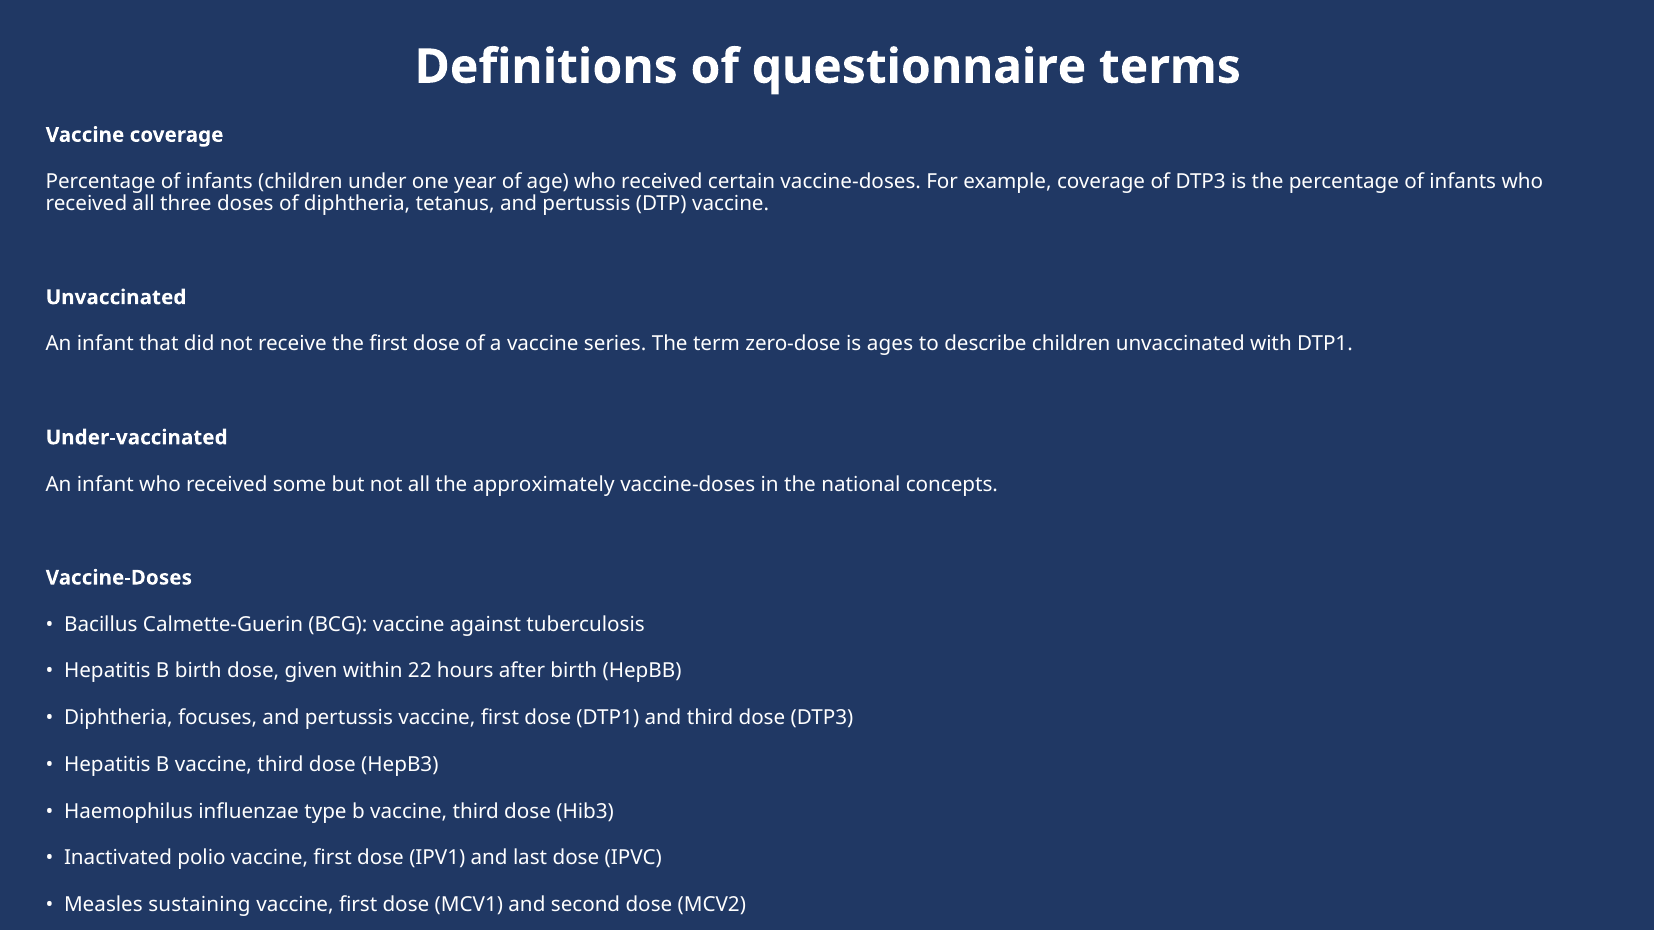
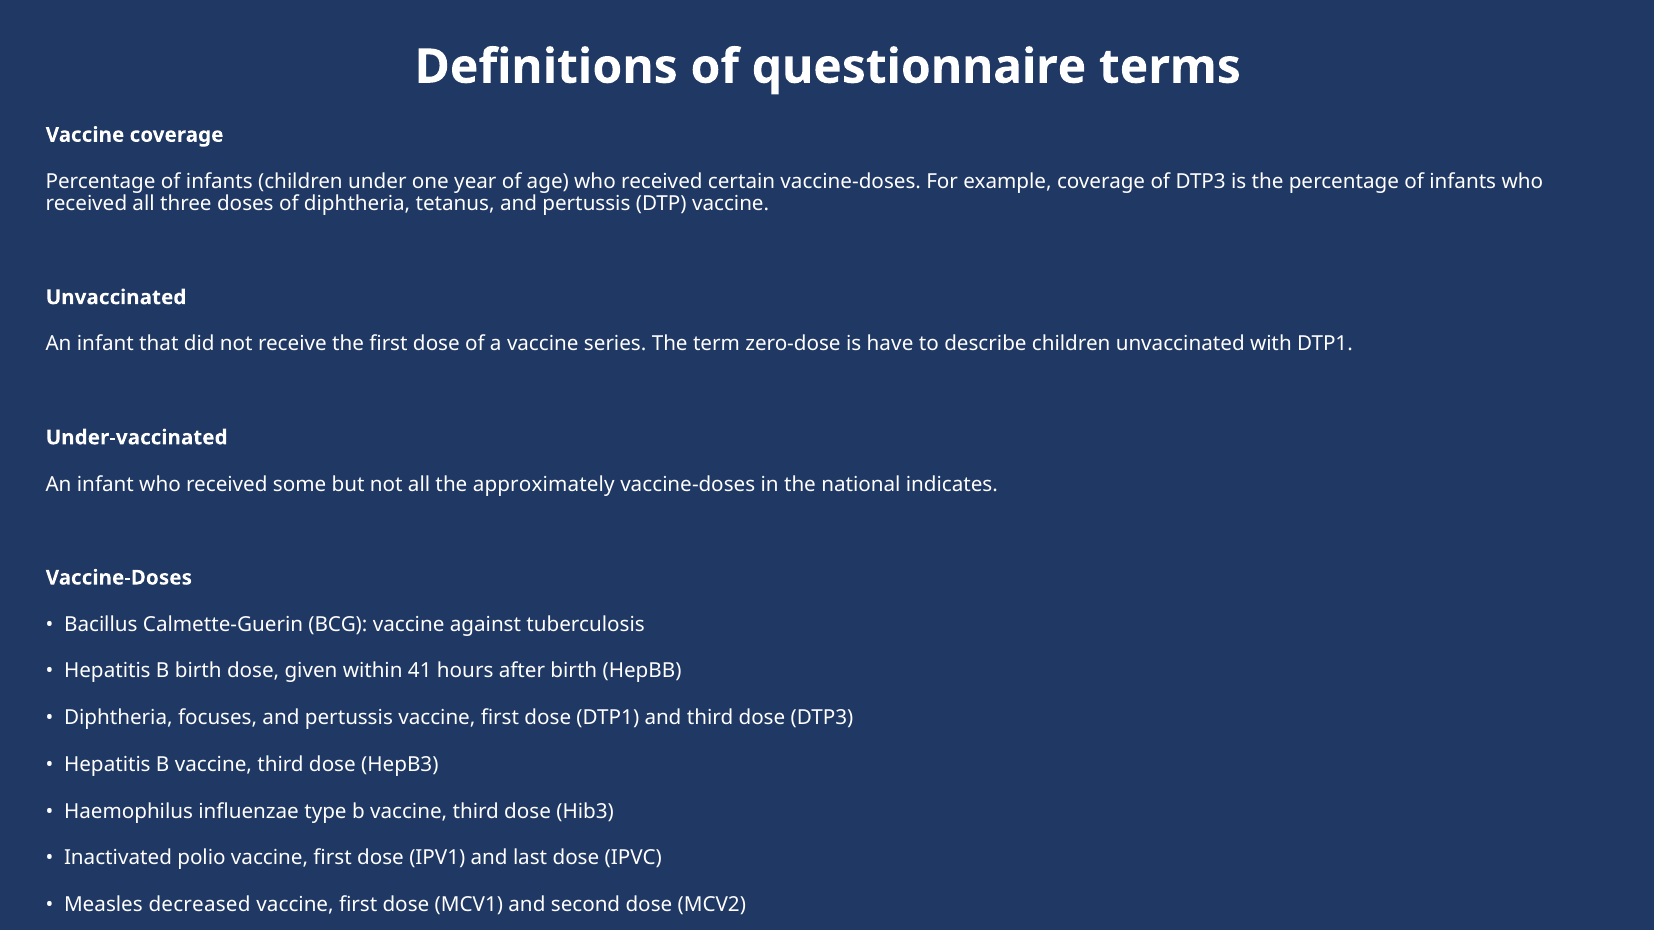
ages: ages -> have
concepts: concepts -> indicates
22: 22 -> 41
sustaining: sustaining -> decreased
